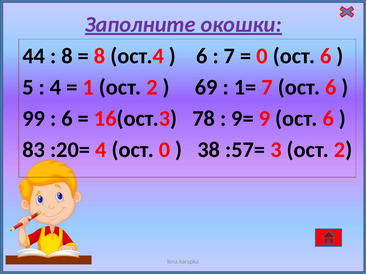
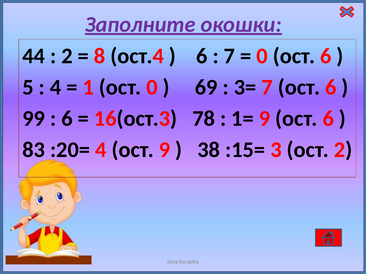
8 at (67, 56): 8 -> 2
1 ост 2: 2 -> 0
1=: 1= -> 3=
9=: 9= -> 1=
ост 0: 0 -> 9
:57=: :57= -> :15=
